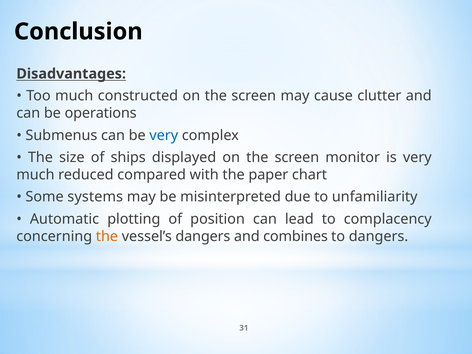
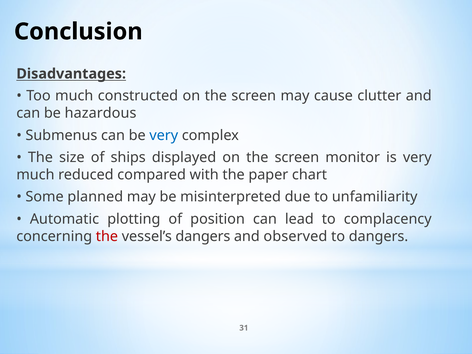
operations: operations -> hazardous
systems: systems -> planned
the at (107, 236) colour: orange -> red
combines: combines -> observed
